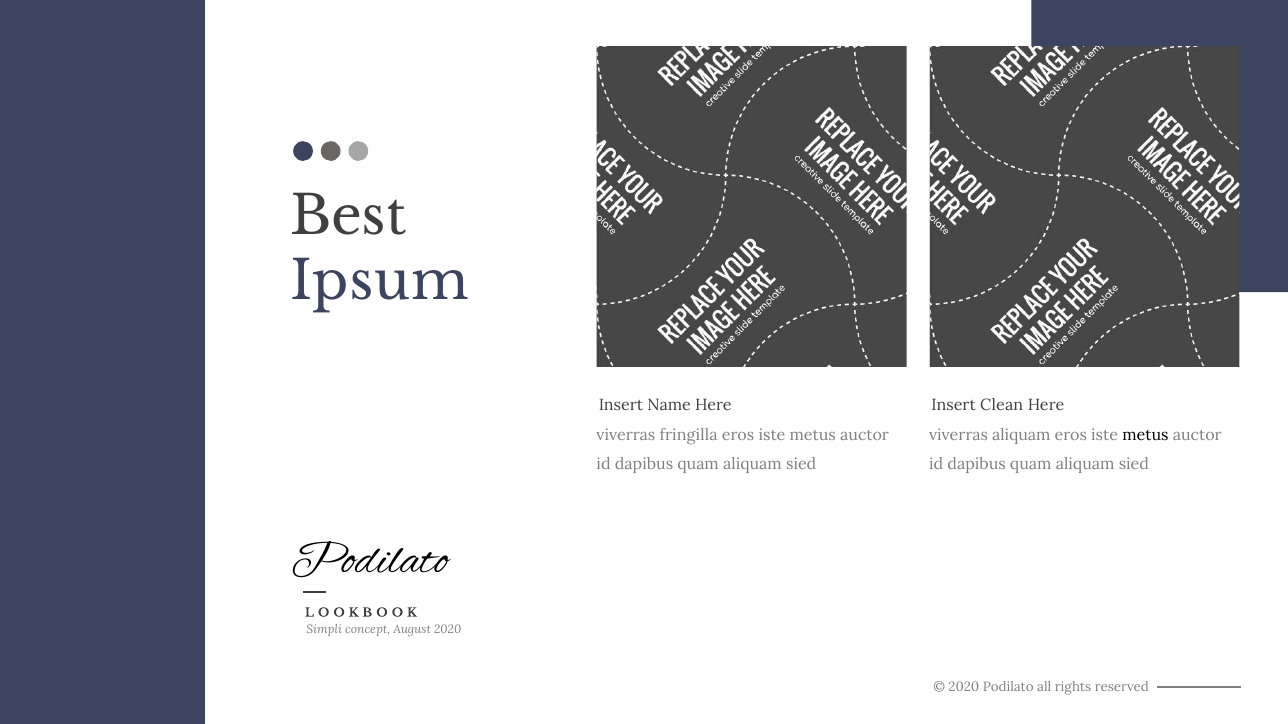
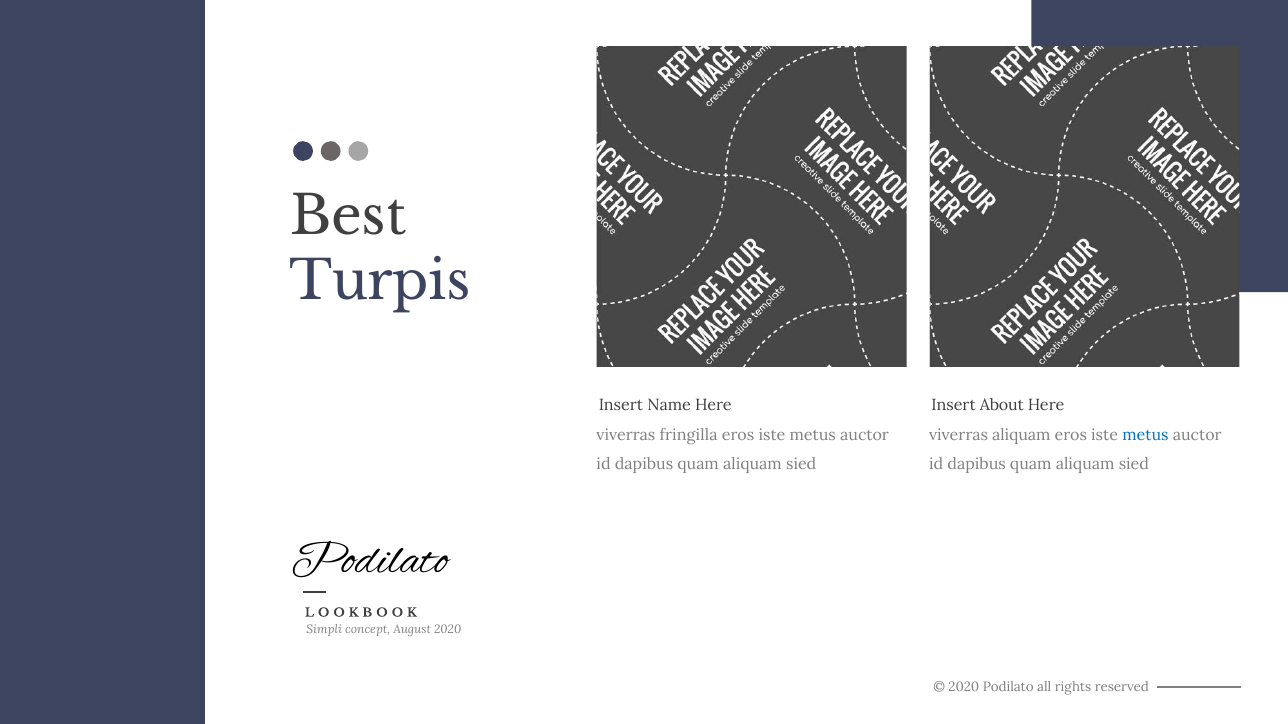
Ipsum: Ipsum -> Turpis
Clean: Clean -> About
metus at (1145, 436) colour: black -> blue
